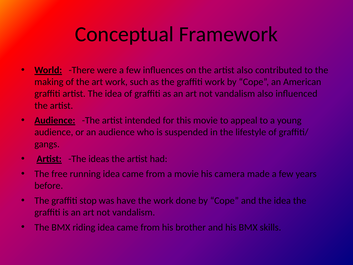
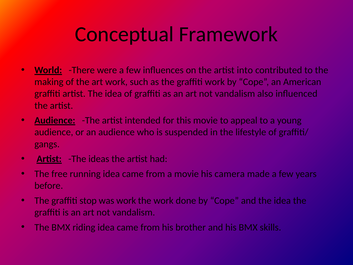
artist also: also -> into
was have: have -> work
